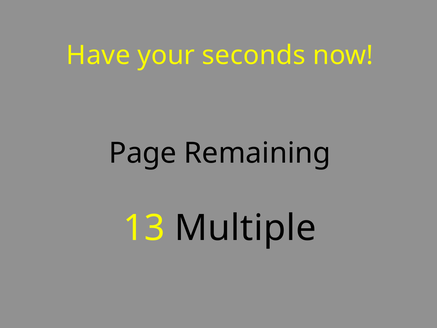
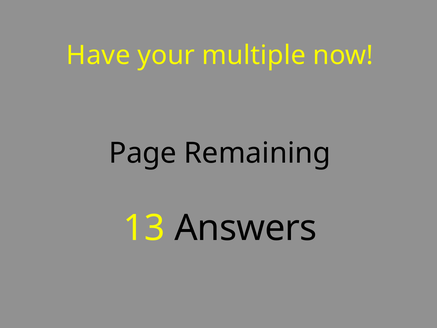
seconds: seconds -> multiple
Multiple: Multiple -> Answers
